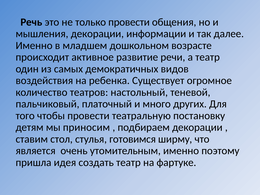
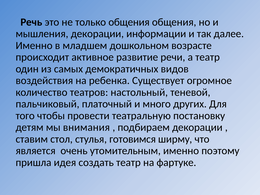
только провести: провести -> общения
приносим: приносим -> внимания
